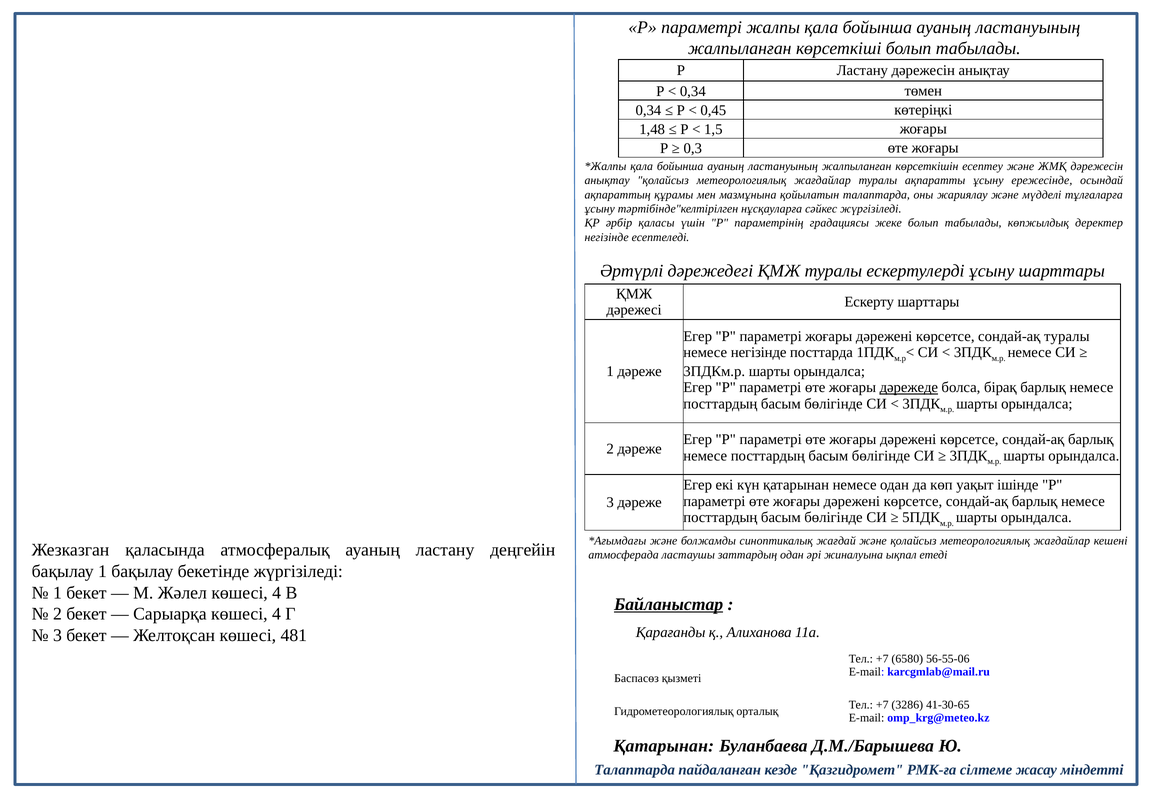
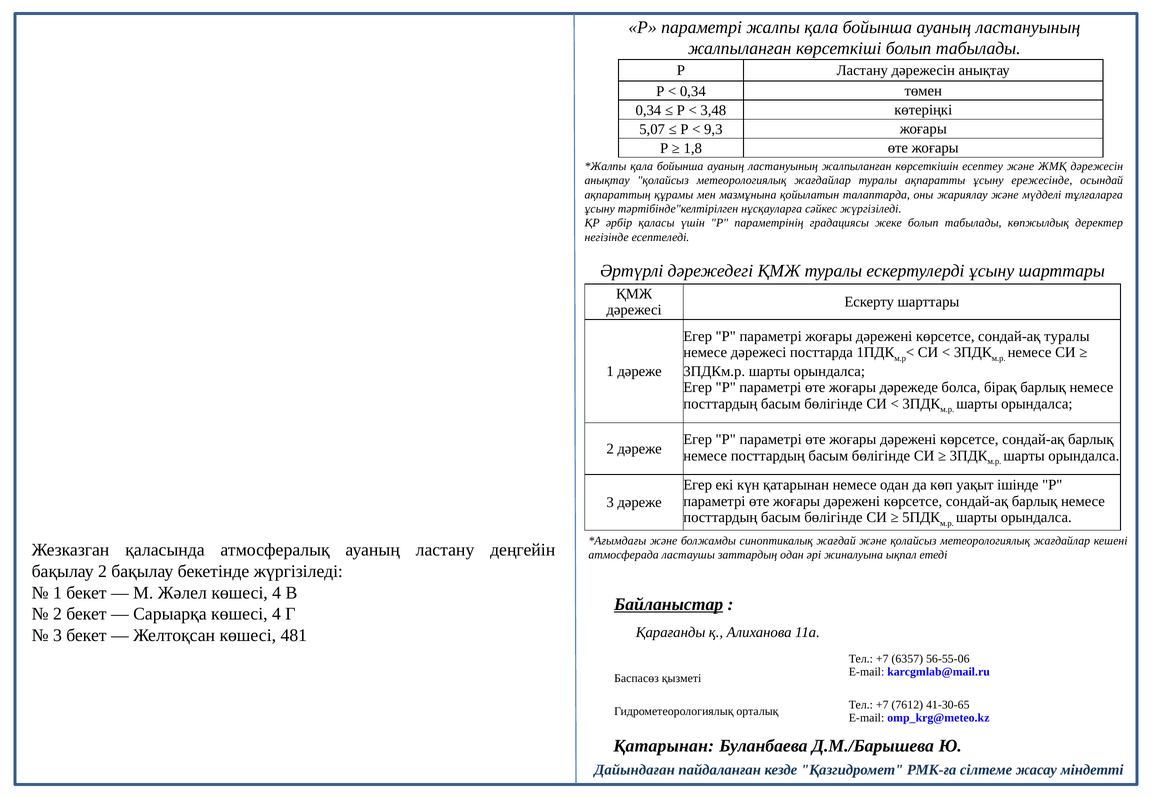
0,45: 0,45 -> 3,48
1,48: 1,48 -> 5,07
1,5: 1,5 -> 9,3
0,3: 0,3 -> 1,8
немесе негізінде: негізінде -> дәрежесі
дәрежеде underline: present -> none
бақылау 1: 1 -> 2
6580: 6580 -> 6357
3286: 3286 -> 7612
Талаптарда at (635, 769): Талаптарда -> Дайындаған
